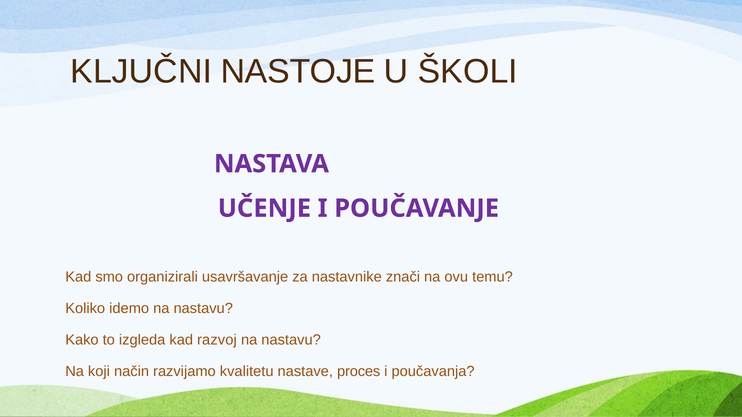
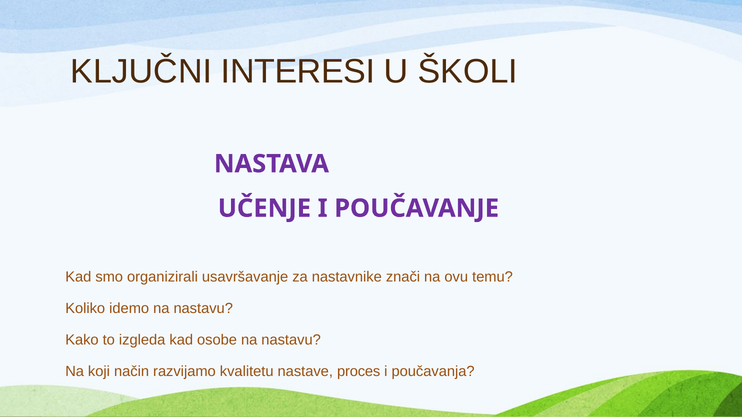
NASTOJE: NASTOJE -> INTERESI
razvoj: razvoj -> osobe
